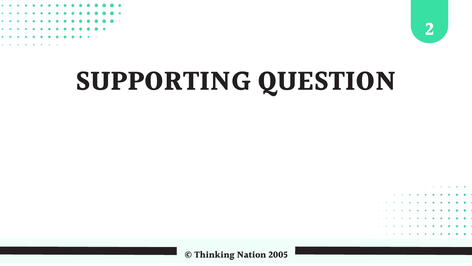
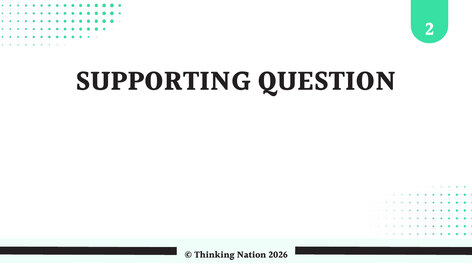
2005: 2005 -> 2026
